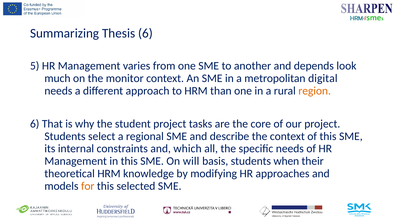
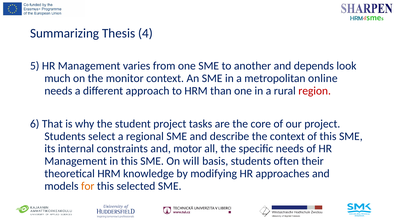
Thesis 6: 6 -> 4
digital: digital -> online
region colour: orange -> red
which: which -> motor
when: when -> often
